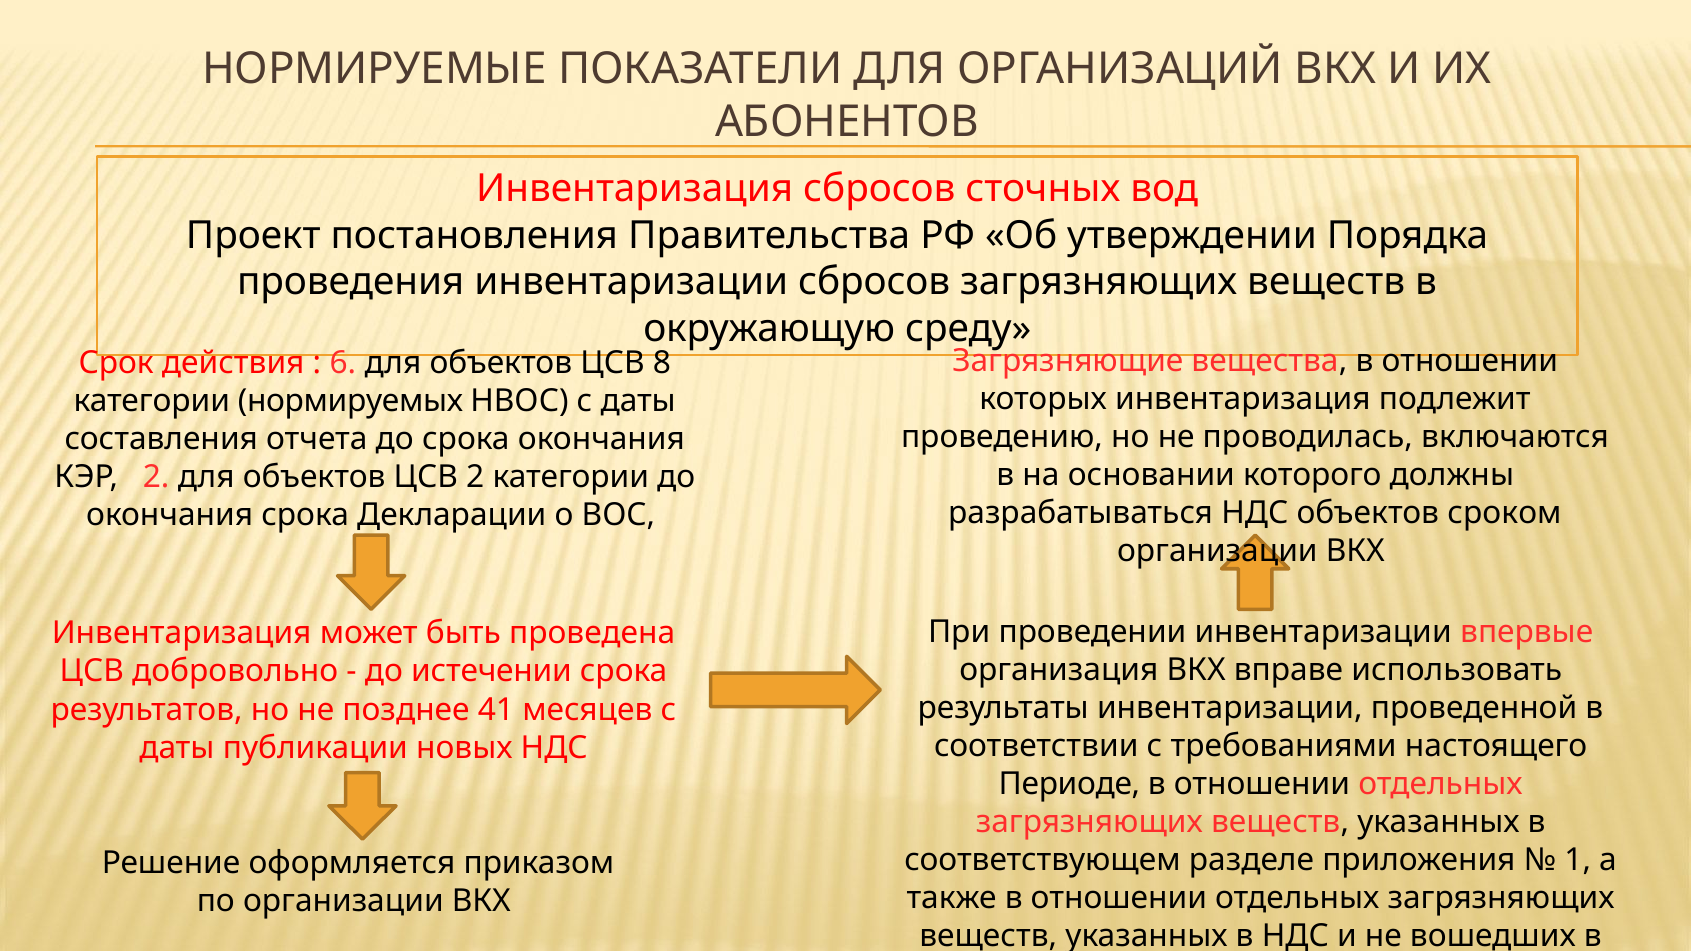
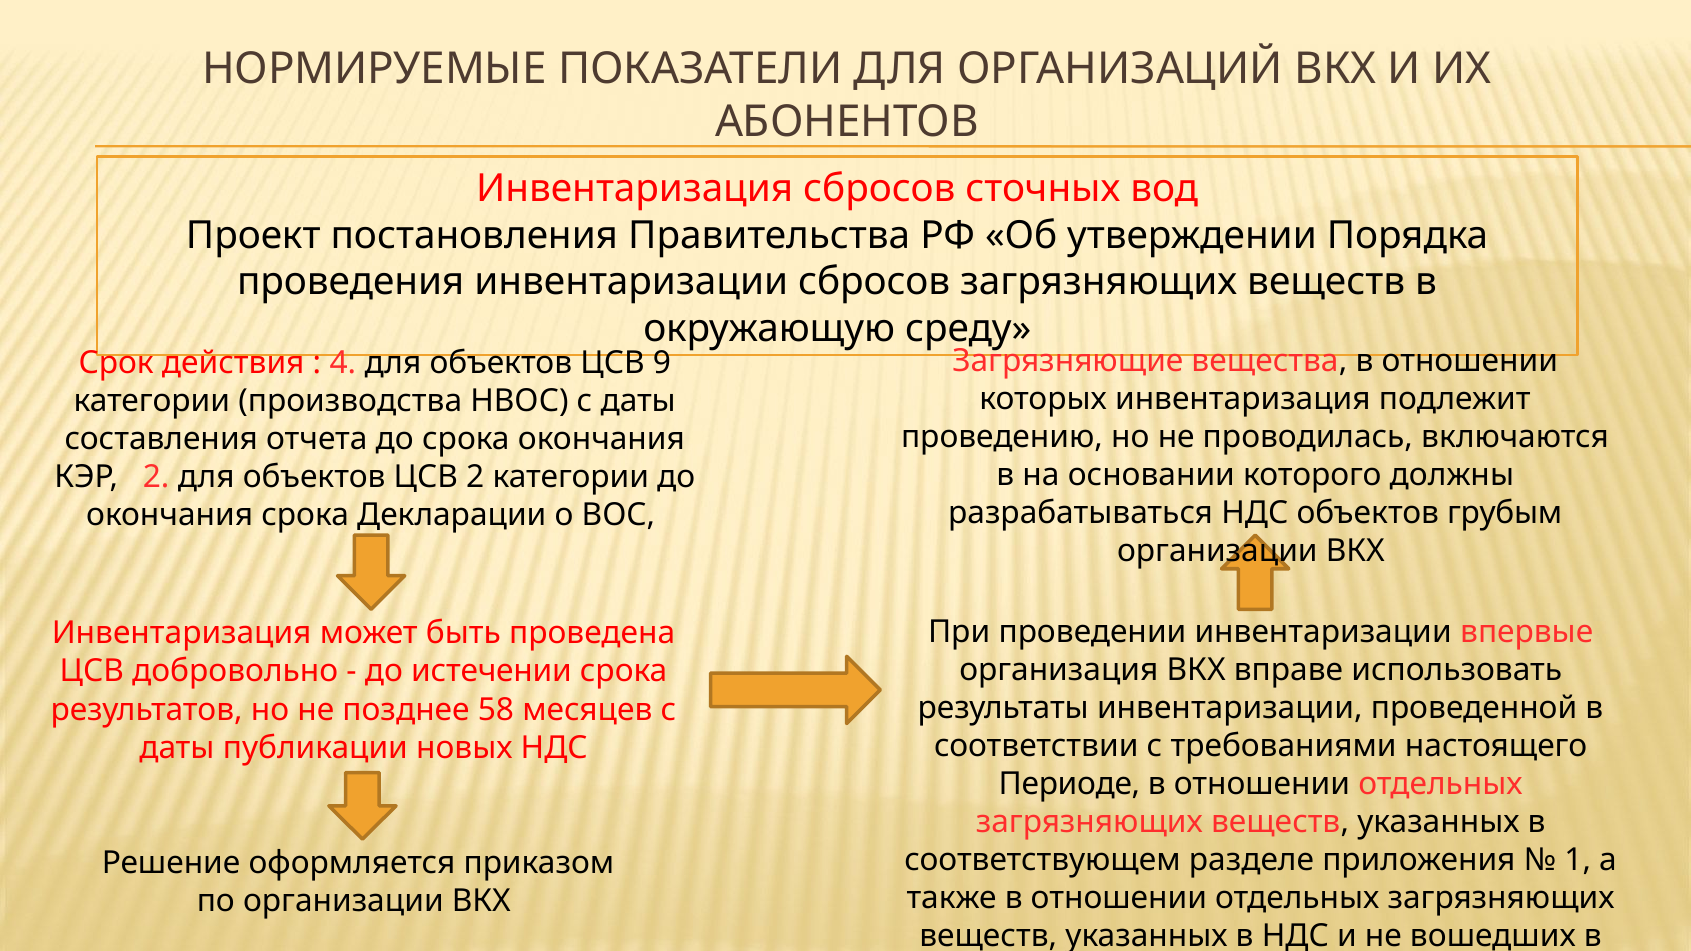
6: 6 -> 4
8: 8 -> 9
нормируемых: нормируемых -> производства
сроком: сроком -> грубым
41: 41 -> 58
